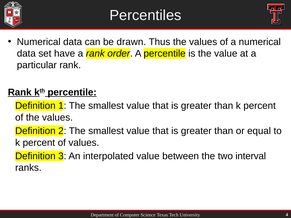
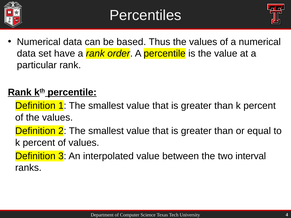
drawn: drawn -> based
